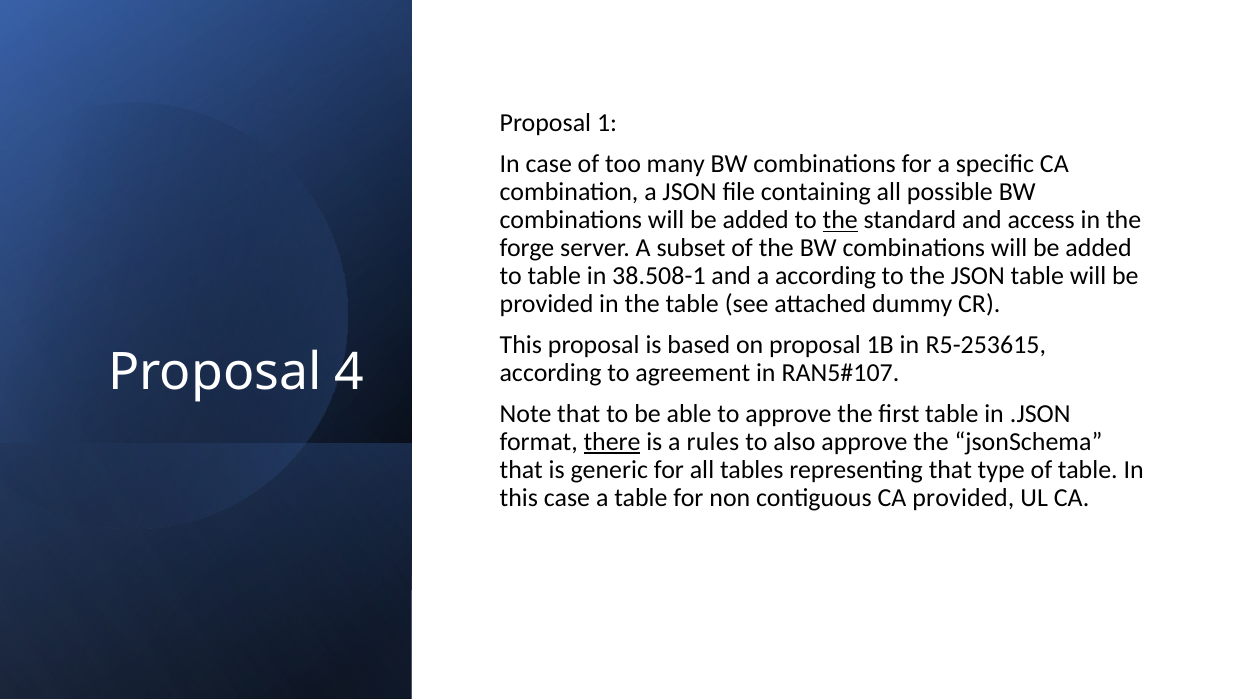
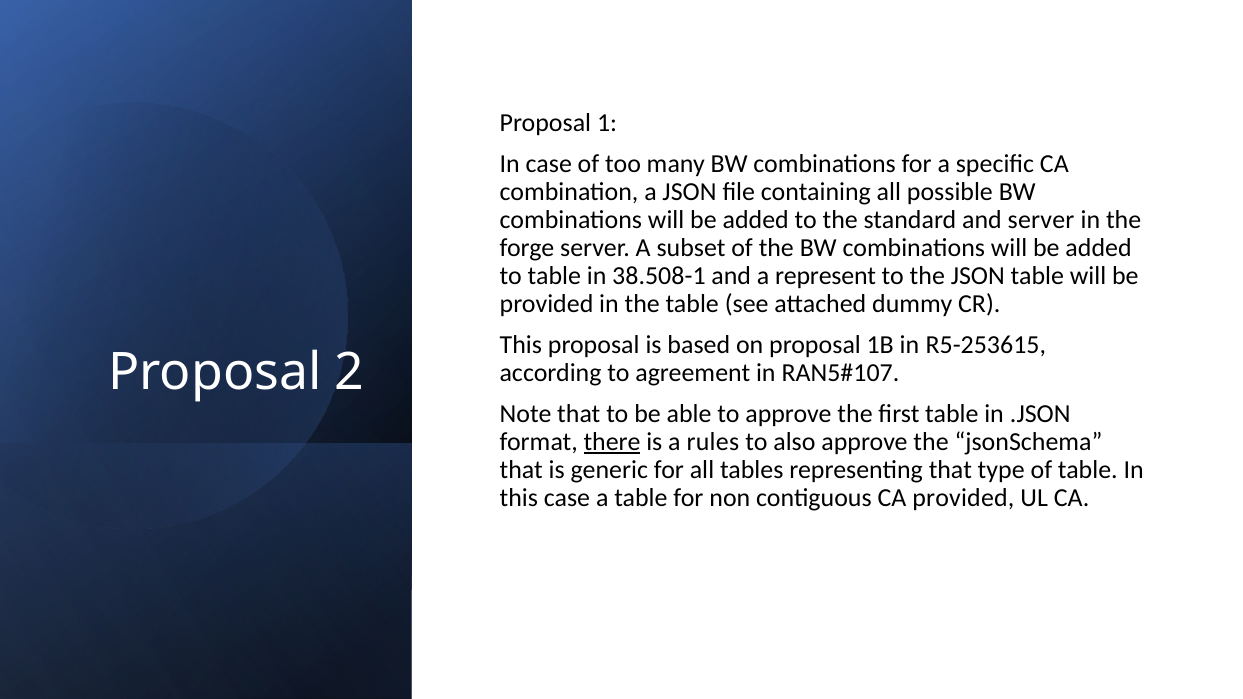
the at (840, 220) underline: present -> none
and access: access -> server
a according: according -> represent
4: 4 -> 2
